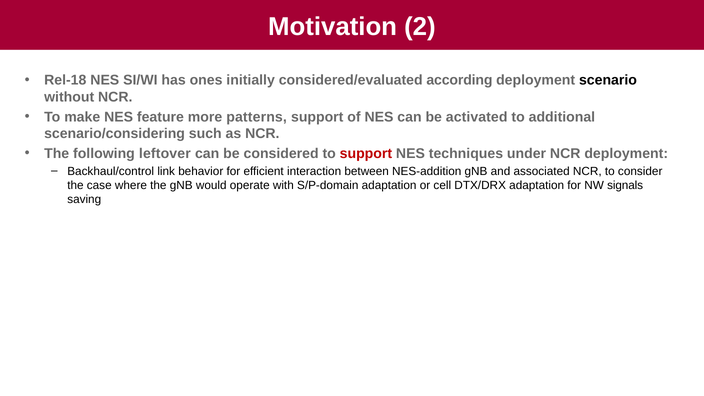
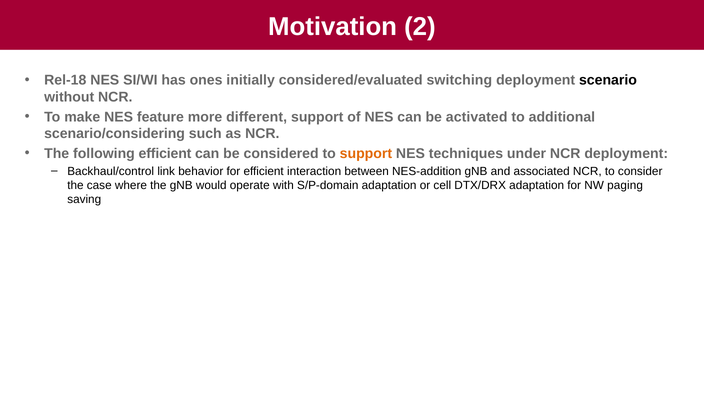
according: according -> switching
patterns: patterns -> different
following leftover: leftover -> efficient
support at (366, 154) colour: red -> orange
signals: signals -> paging
